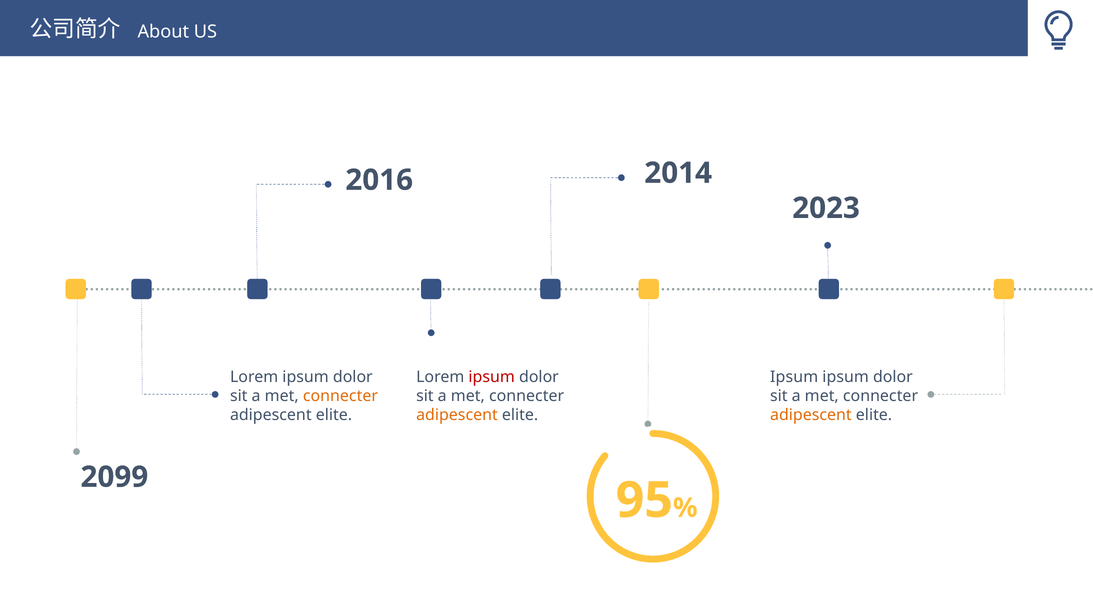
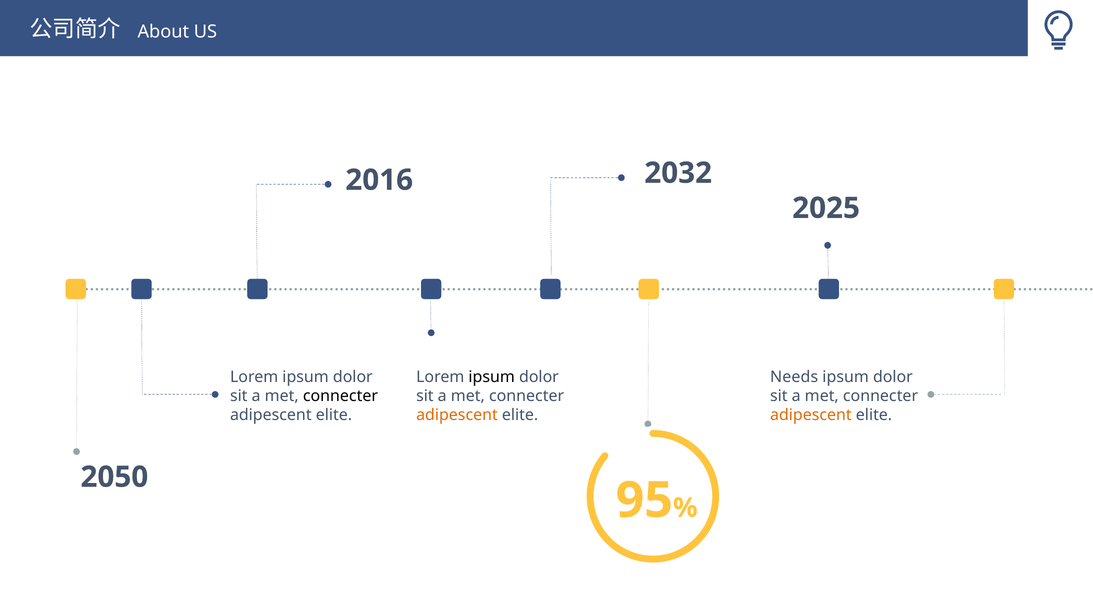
2014: 2014 -> 2032
2023: 2023 -> 2025
ipsum at (492, 377) colour: red -> black
Ipsum at (794, 377): Ipsum -> Needs
connecter at (340, 396) colour: orange -> black
2099: 2099 -> 2050
